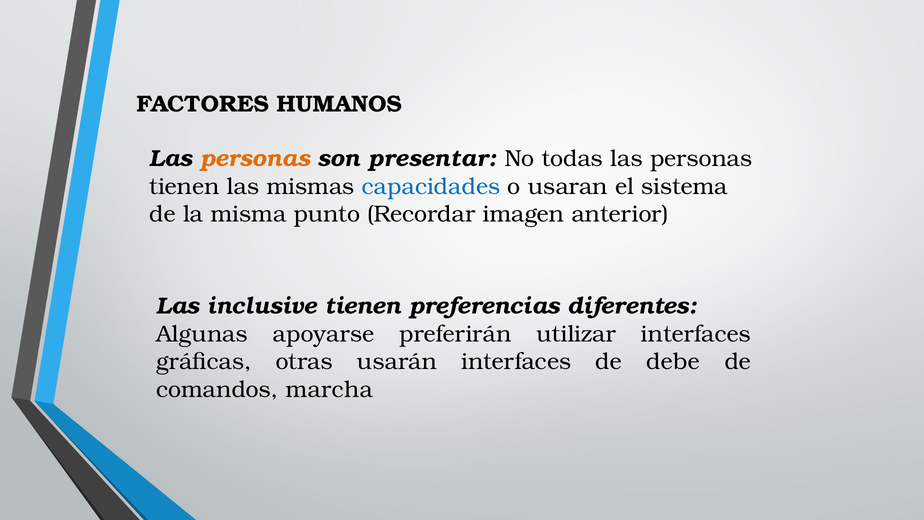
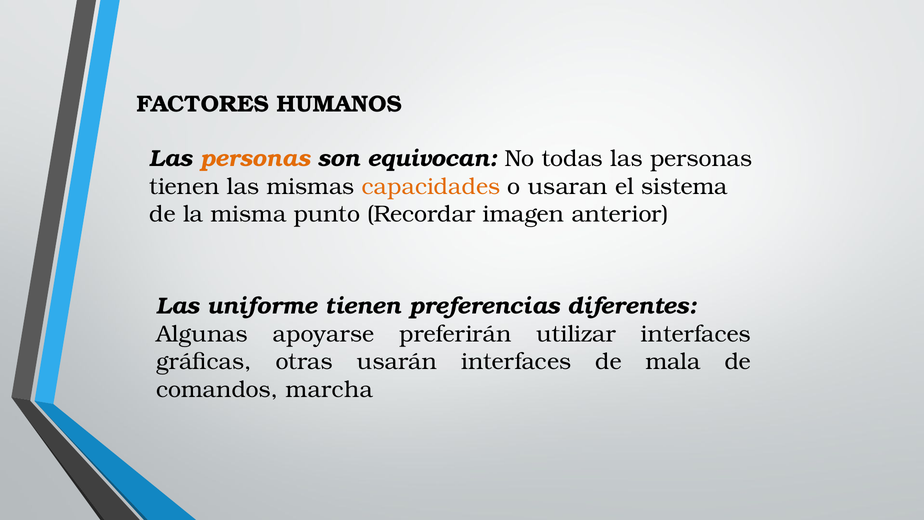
presentar: presentar -> equivocan
capacidades colour: blue -> orange
inclusive: inclusive -> uniforme
debe: debe -> mala
